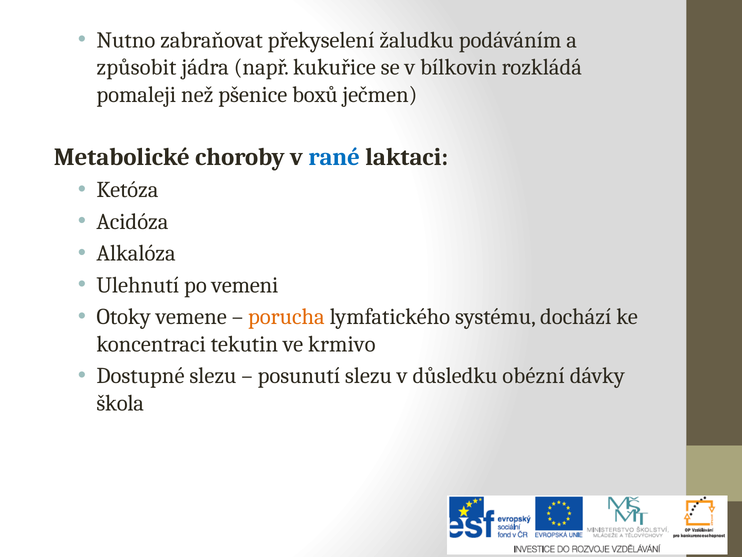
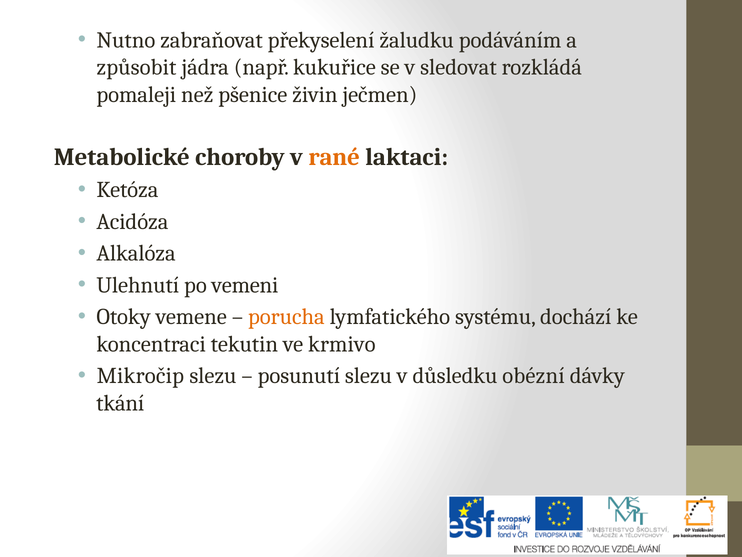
bílkovin: bílkovin -> sledovat
boxů: boxů -> živin
rané colour: blue -> orange
Dostupné: Dostupné -> Mikročip
škola: škola -> tkání
